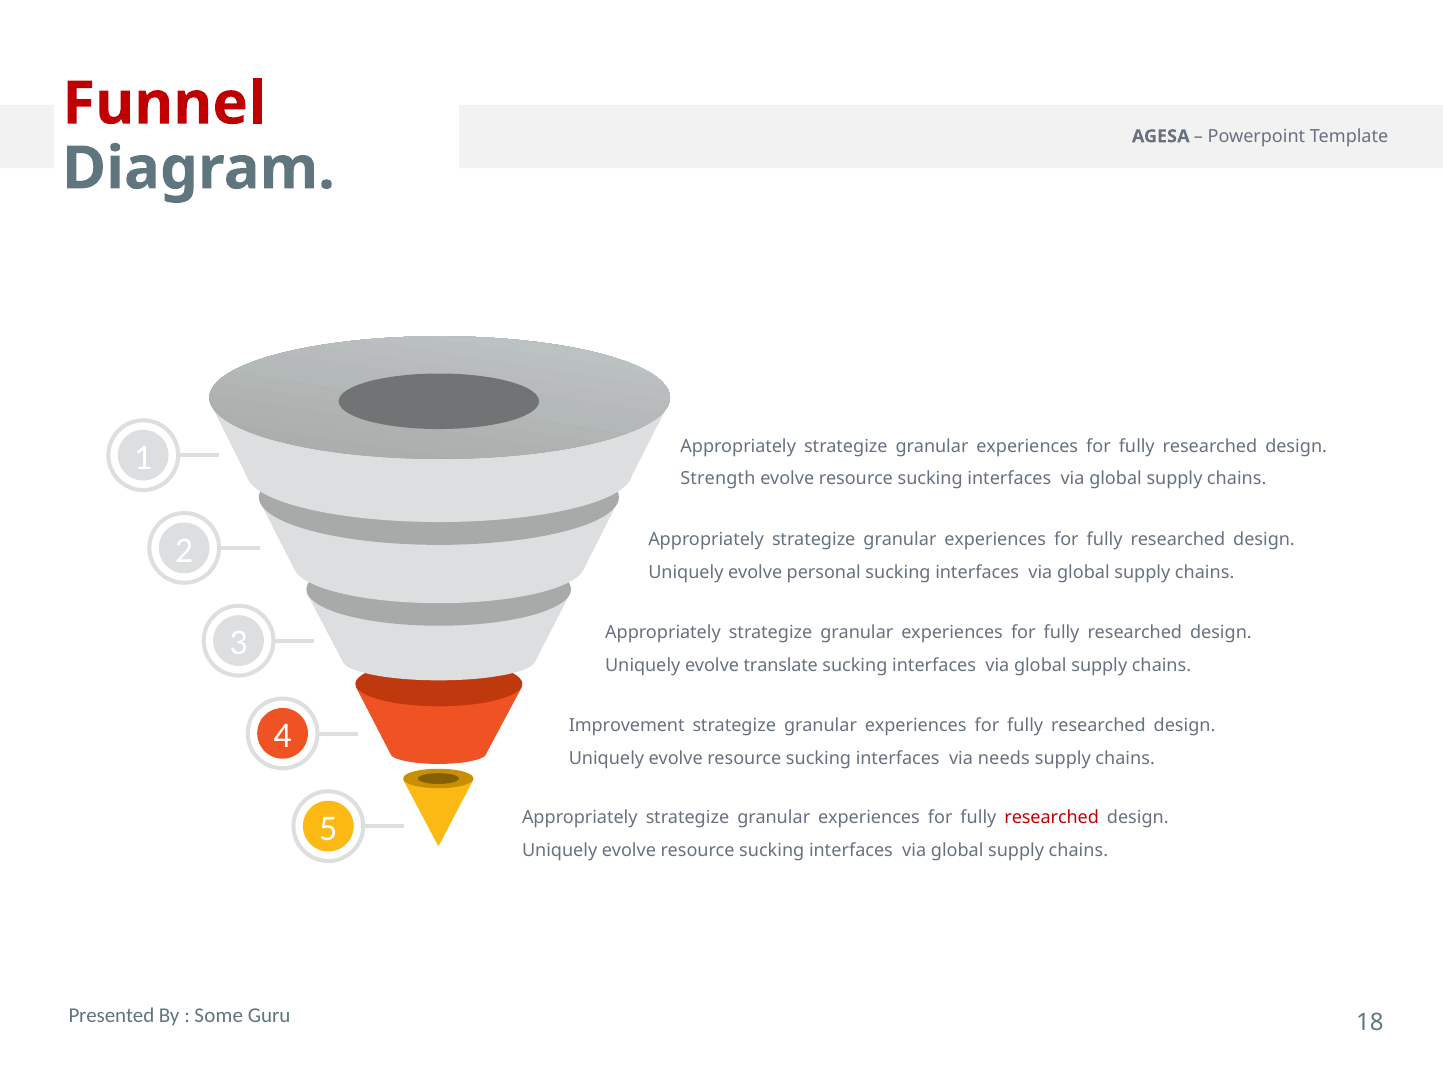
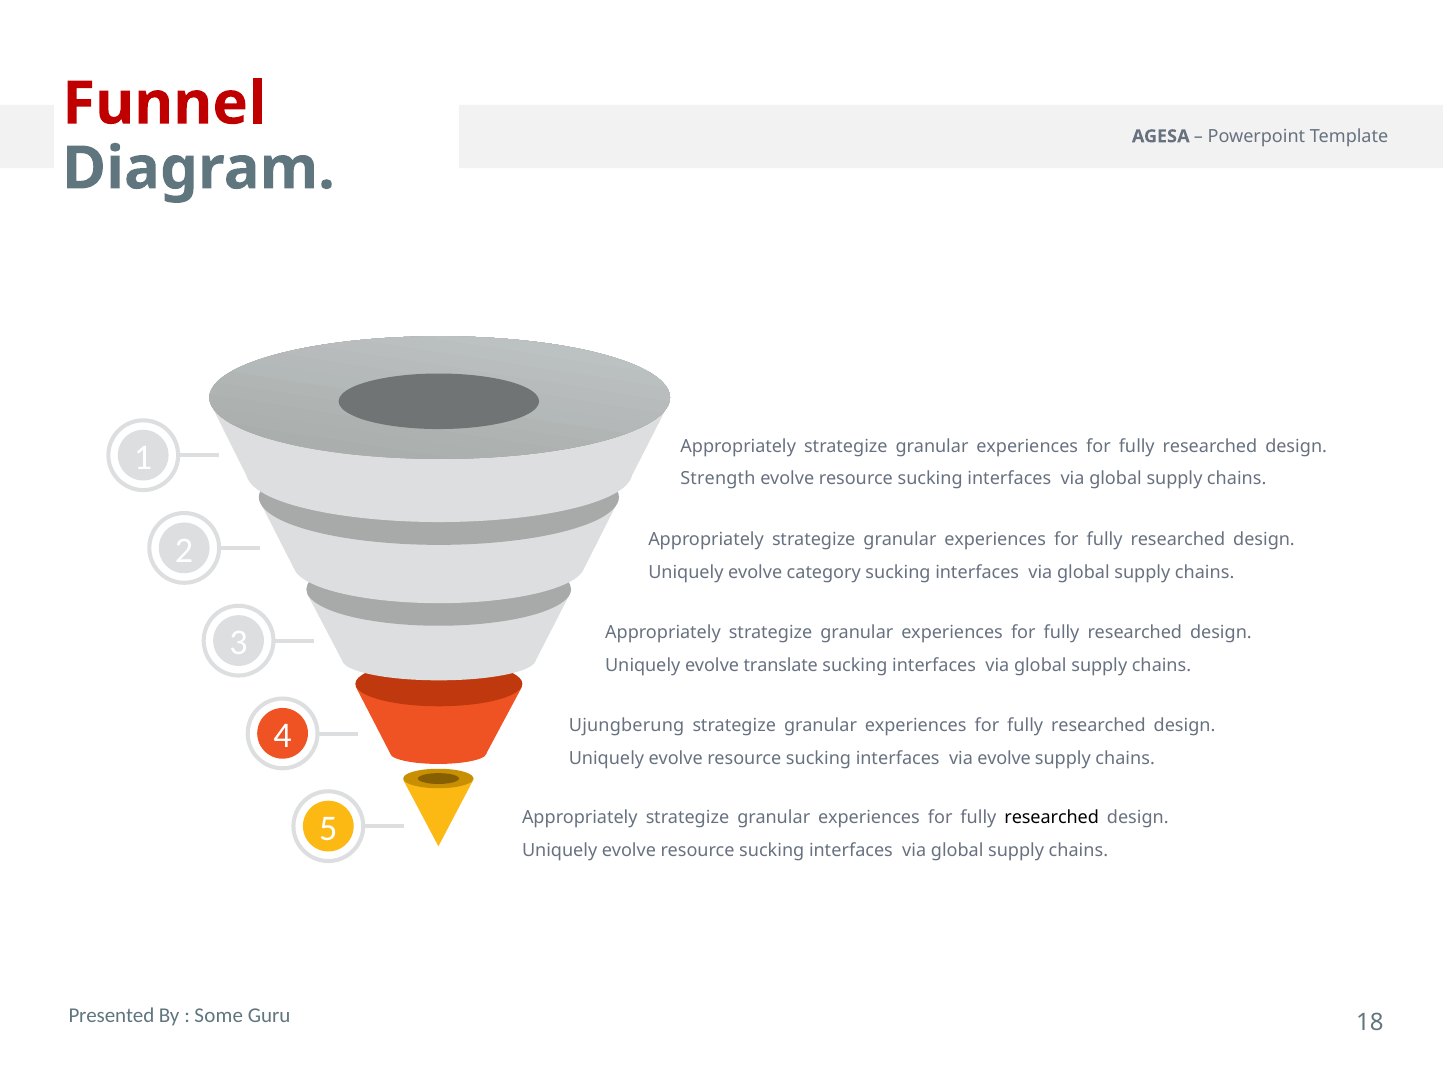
personal: personal -> category
Improvement: Improvement -> Ujungberung
via needs: needs -> evolve
researched at (1052, 818) colour: red -> black
